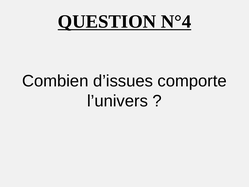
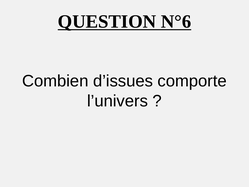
N°4: N°4 -> N°6
